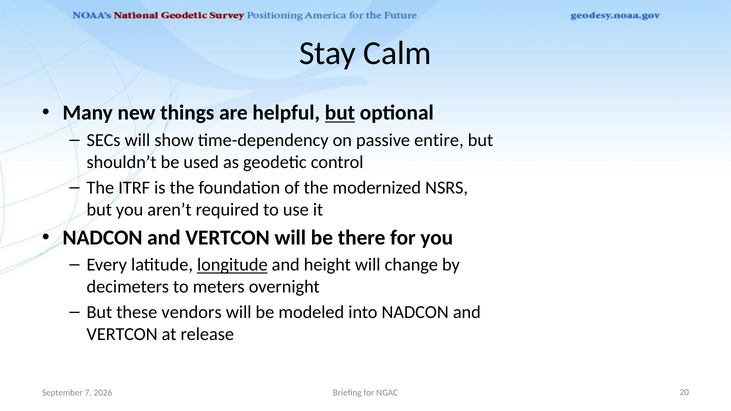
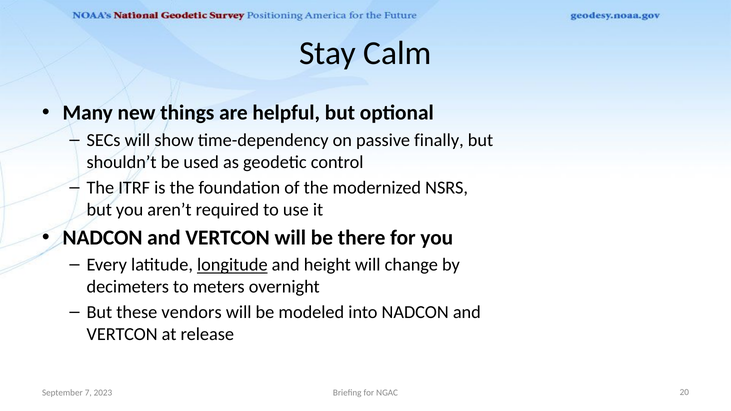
but at (340, 113) underline: present -> none
entire: entire -> finally
2026: 2026 -> 2023
